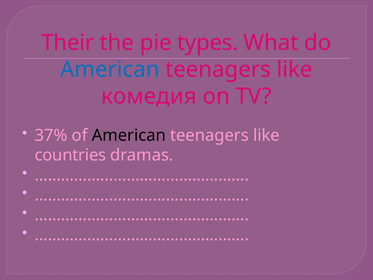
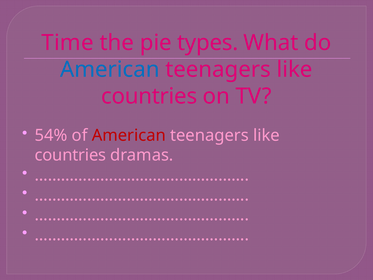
Their: Their -> Time
комедия at (149, 96): комедия -> countries
37%: 37% -> 54%
American at (129, 135) colour: black -> red
